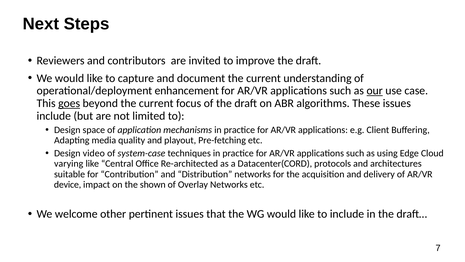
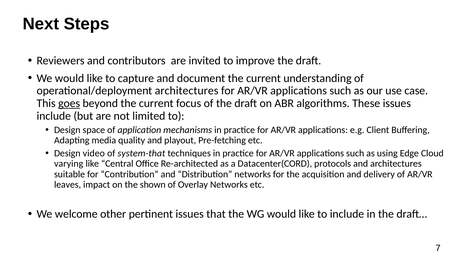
operational/deployment enhancement: enhancement -> architectures
our underline: present -> none
system-case: system-case -> system-that
device: device -> leaves
